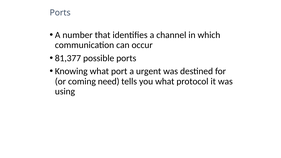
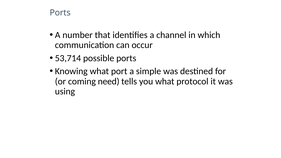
81,377: 81,377 -> 53,714
urgent: urgent -> simple
